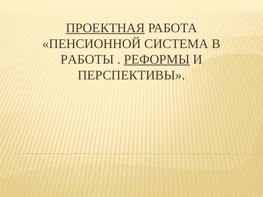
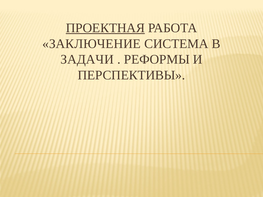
ПЕНСИОННОЙ: ПЕНСИОННОЙ -> ЗАКЛЮЧЕНИЕ
РАБОТЫ: РАБОТЫ -> ЗАДАЧИ
РЕФОРМЫ underline: present -> none
